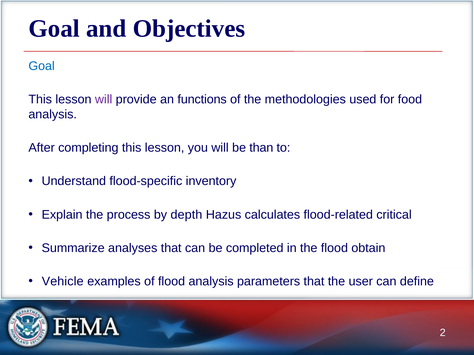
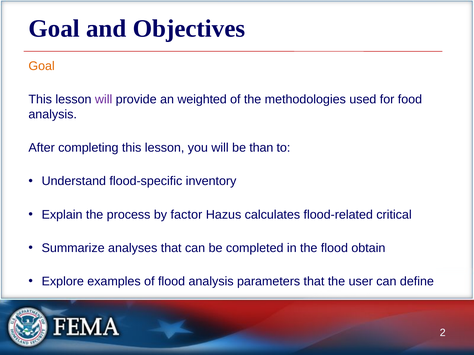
Goal at (42, 66) colour: blue -> orange
functions: functions -> weighted
depth: depth -> factor
Vehicle: Vehicle -> Explore
